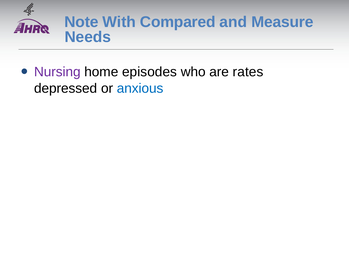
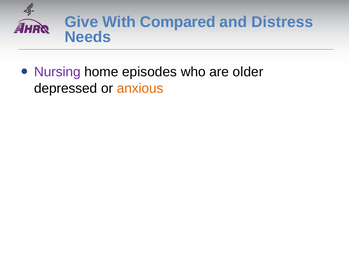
Note: Note -> Give
Measure: Measure -> Distress
rates: rates -> older
anxious colour: blue -> orange
